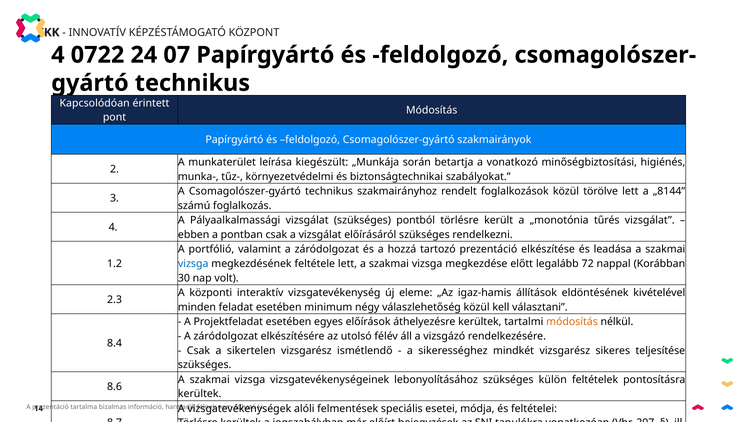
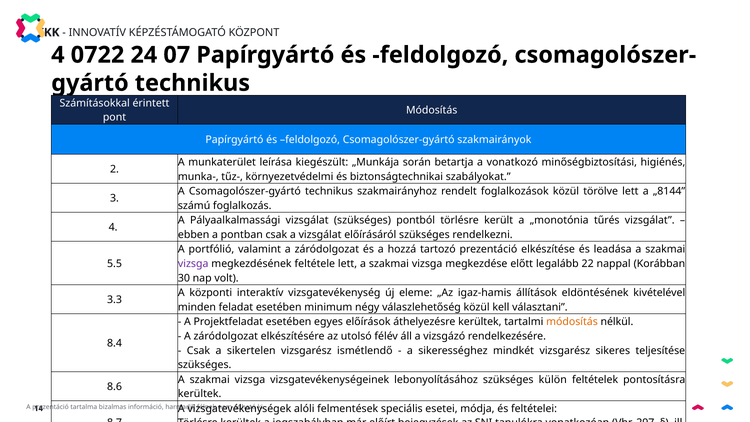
Kapcsolódóan: Kapcsolódóan -> Számításokkal
1.2: 1.2 -> 5.5
vizsga at (193, 264) colour: blue -> purple
72: 72 -> 22
2.3: 2.3 -> 3.3
